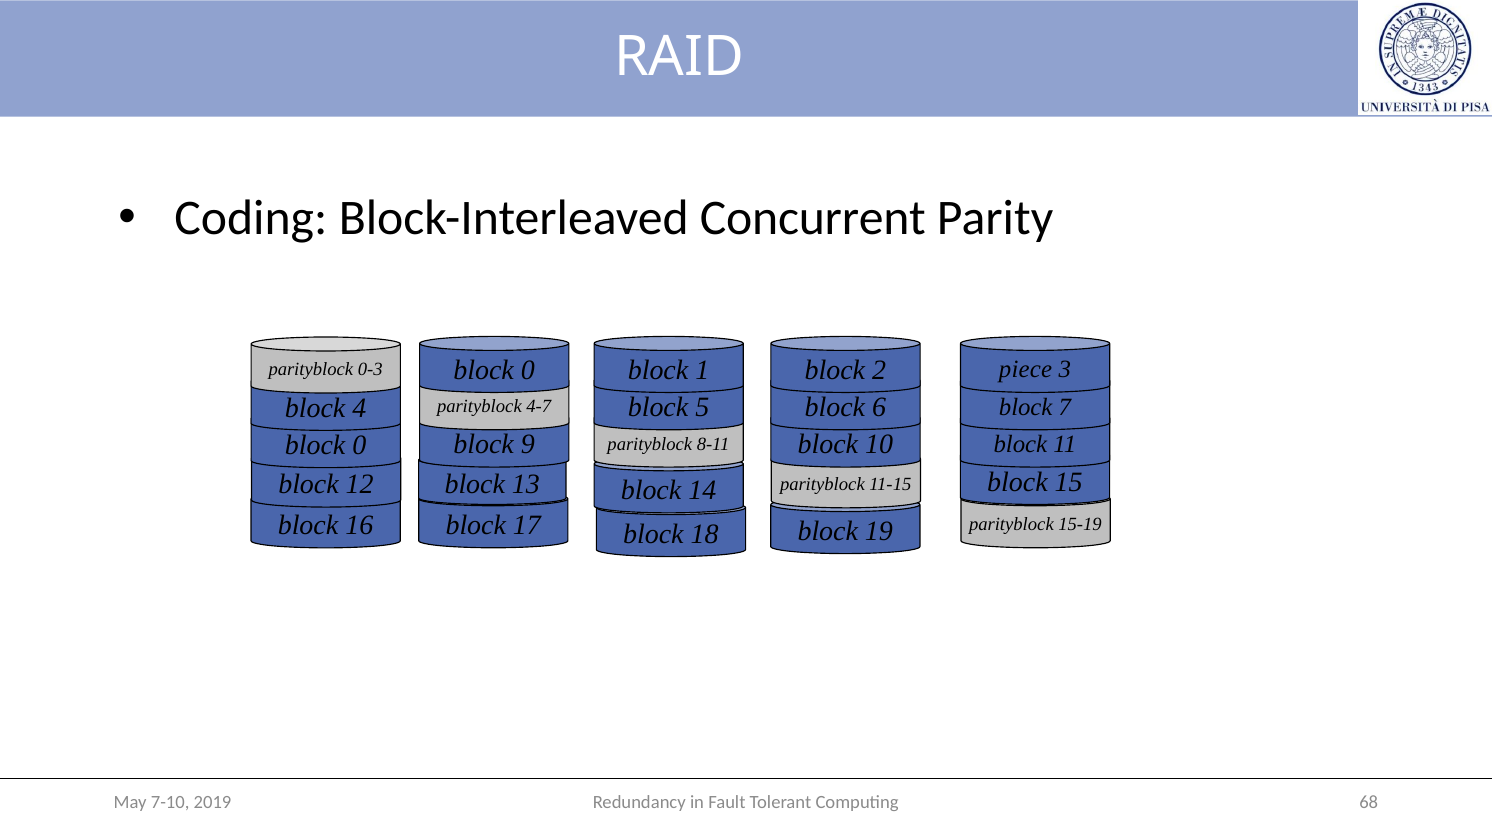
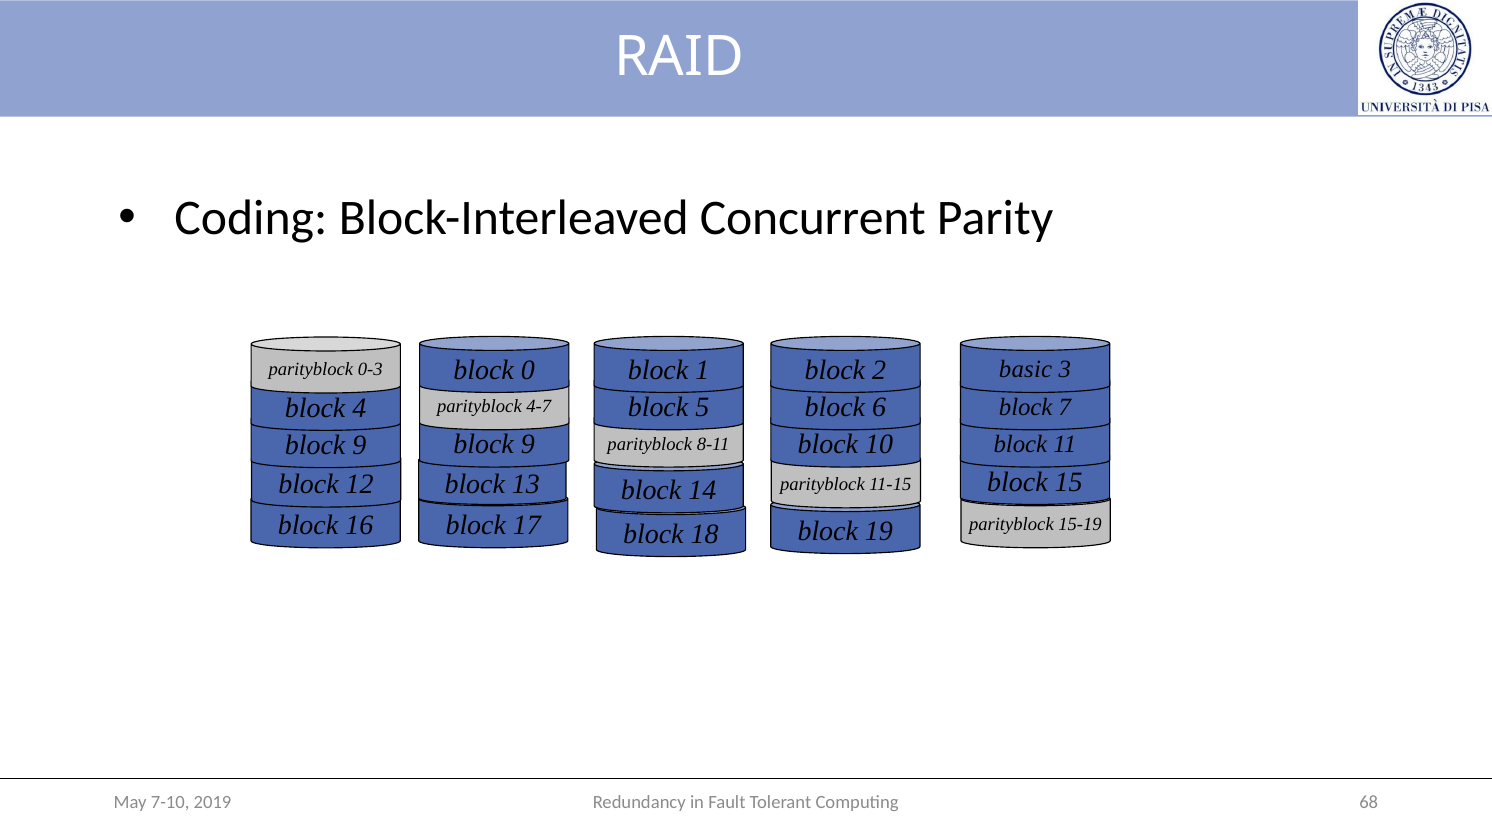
piece: piece -> basic
0 at (359, 445): 0 -> 9
